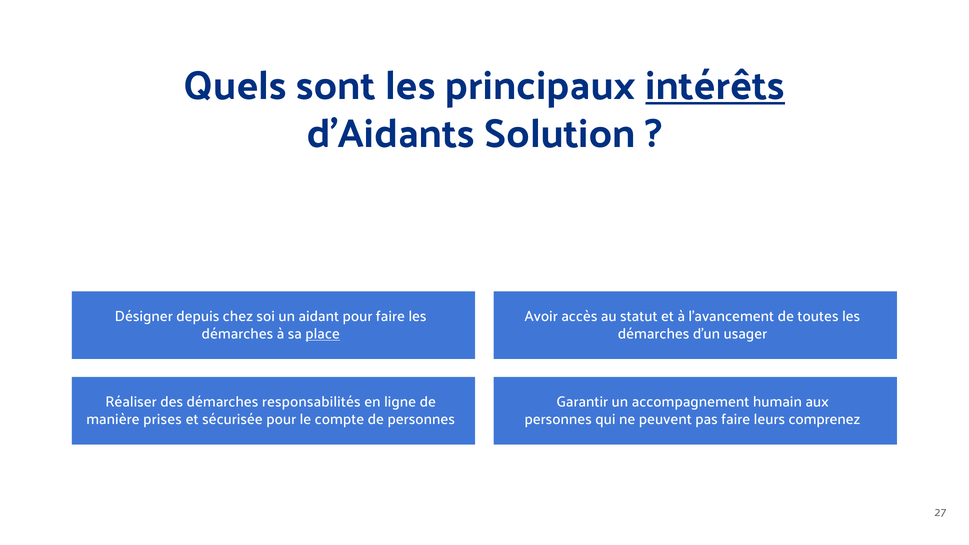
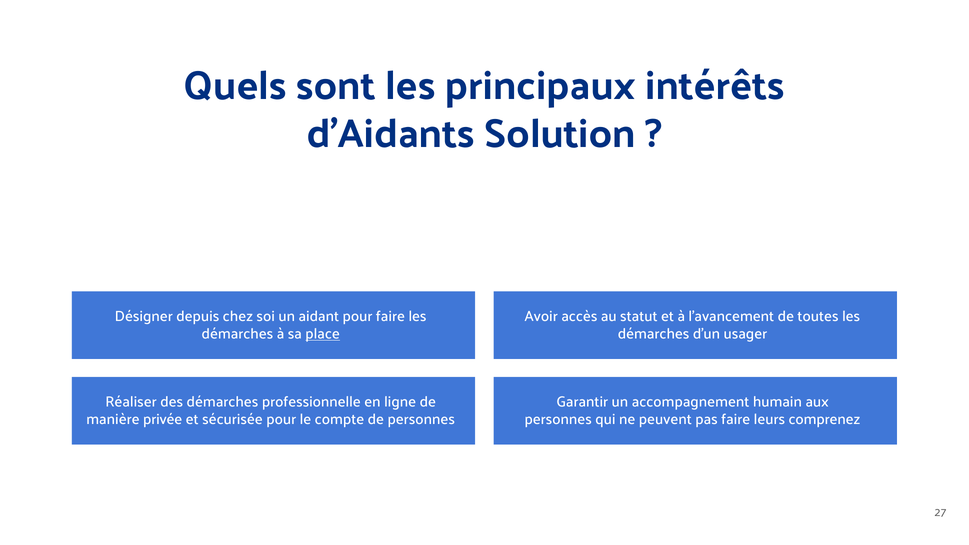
intérêts underline: present -> none
responsabilités: responsabilités -> professionnelle
prises: prises -> privée
